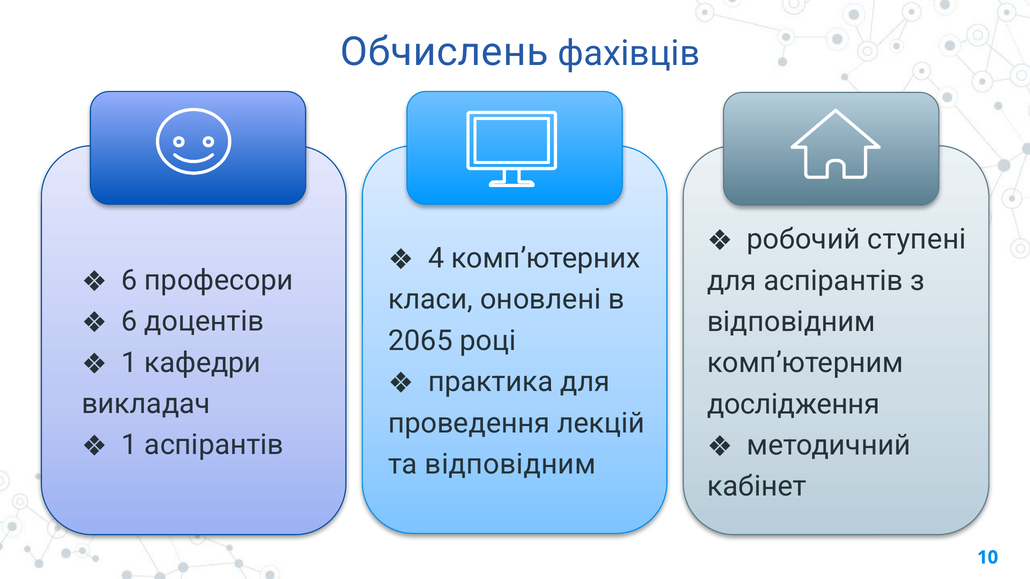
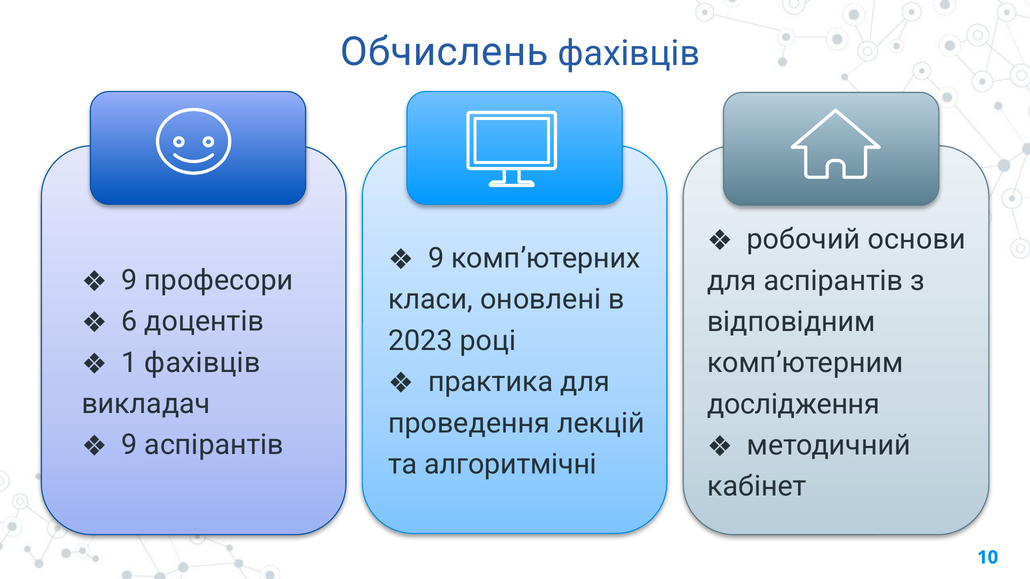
ступені: ступені -> основи
4 at (436, 259): 4 -> 9
6 at (129, 280): 6 -> 9
2065: 2065 -> 2023
1 кафедри: кафедри -> фахівців
1 at (129, 445): 1 -> 9
та відповідним: відповідним -> алгоритмічні
